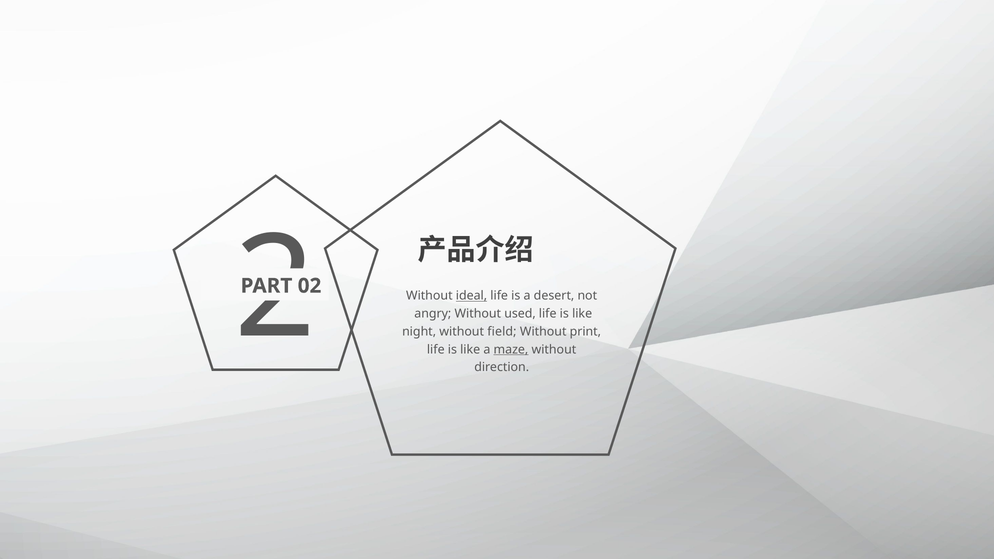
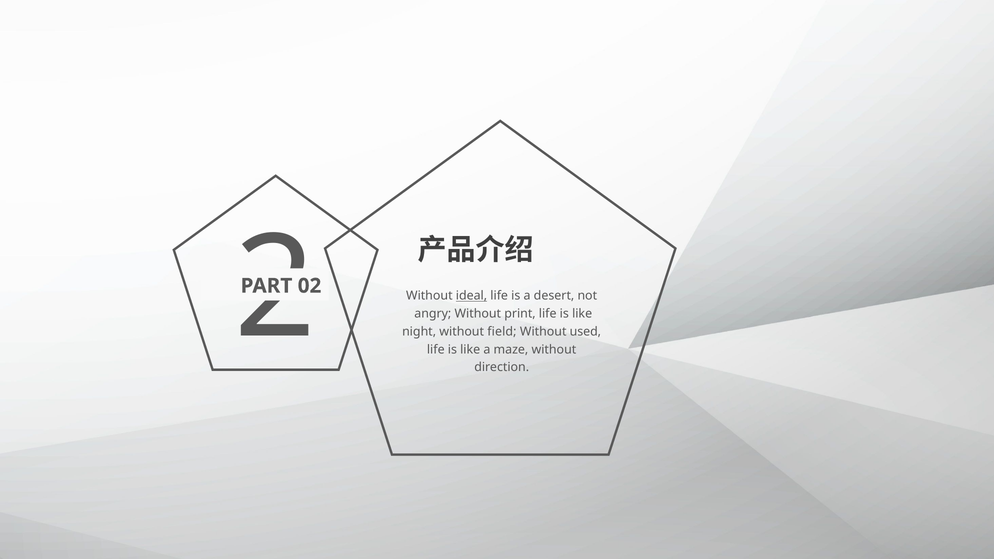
used: used -> print
print: print -> used
maze underline: present -> none
